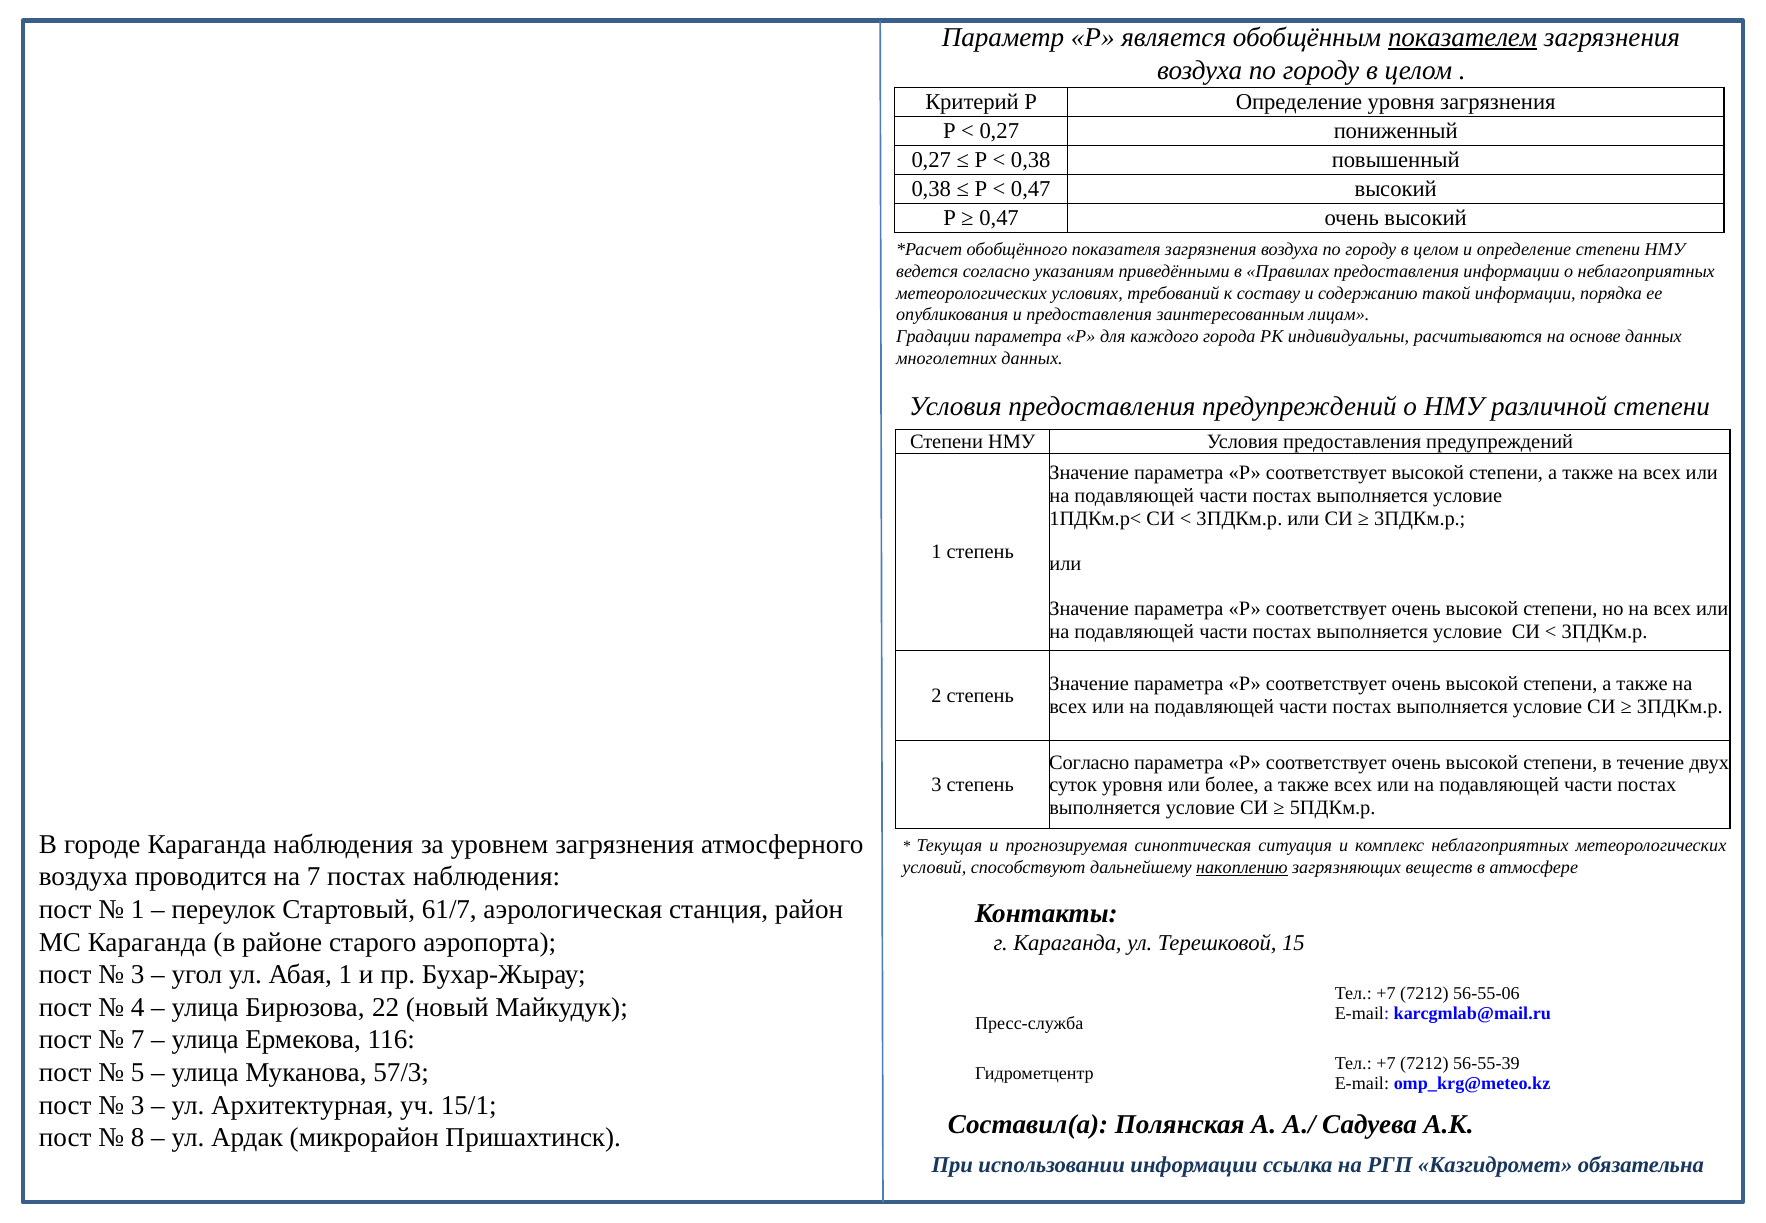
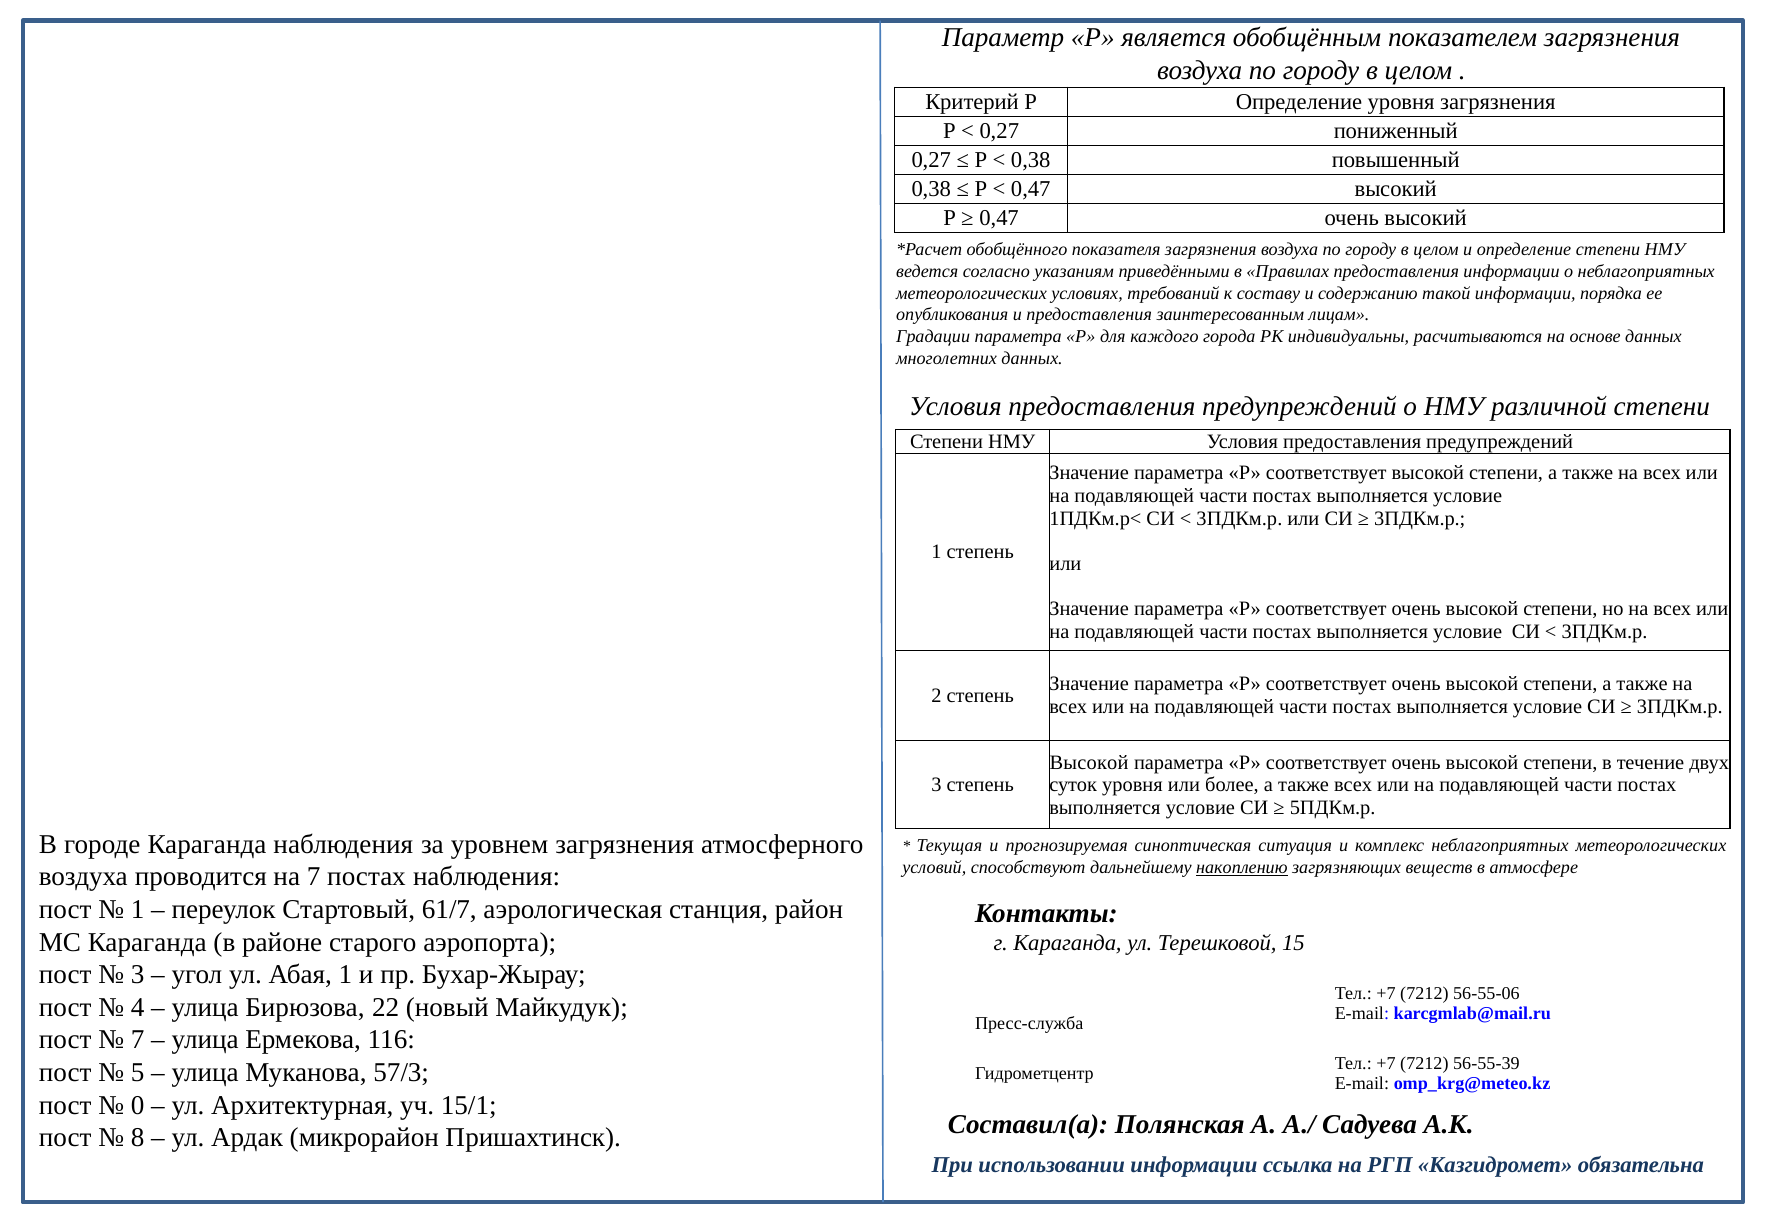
показателем underline: present -> none
Согласно at (1089, 762): Согласно -> Высокой
3 at (138, 1105): 3 -> 0
